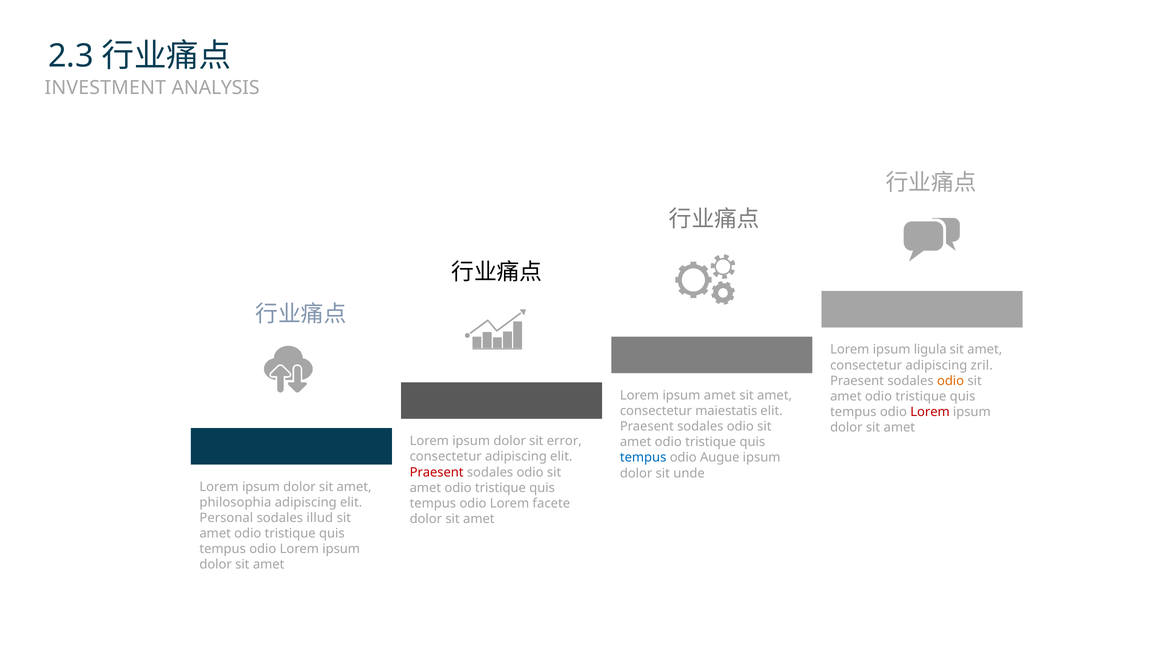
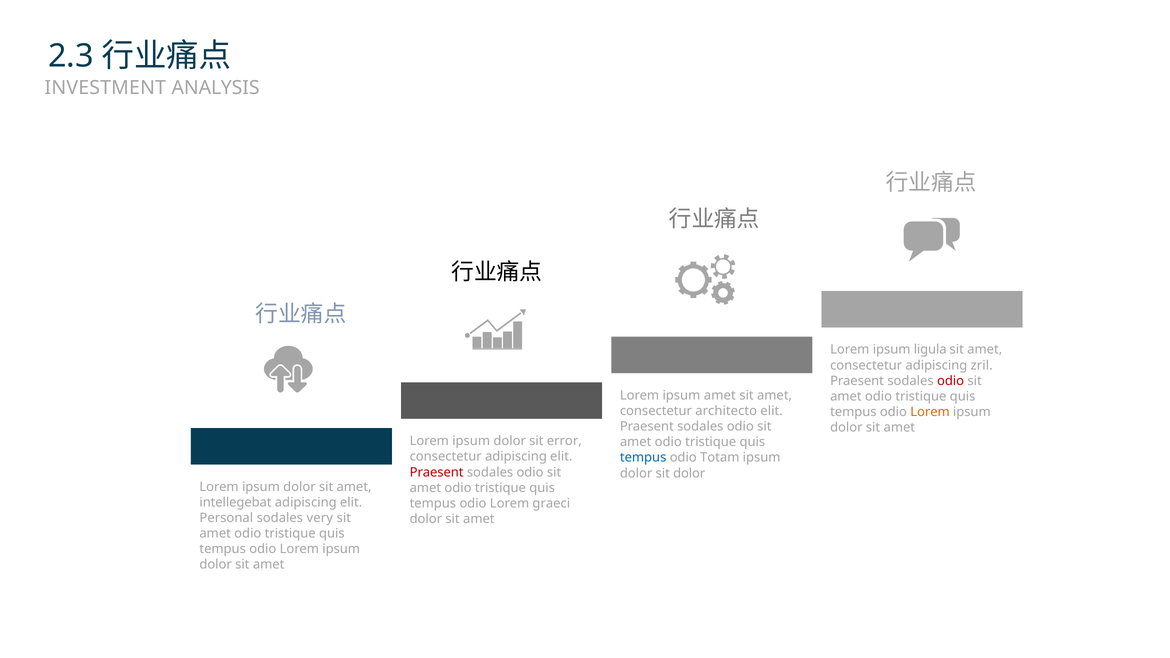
odio at (951, 381) colour: orange -> red
maiestatis: maiestatis -> architecto
Lorem at (930, 412) colour: red -> orange
Augue: Augue -> Totam
sit unde: unde -> dolor
philosophia: philosophia -> intellegebat
facete: facete -> graeci
illud: illud -> very
